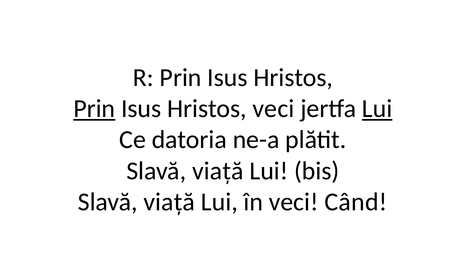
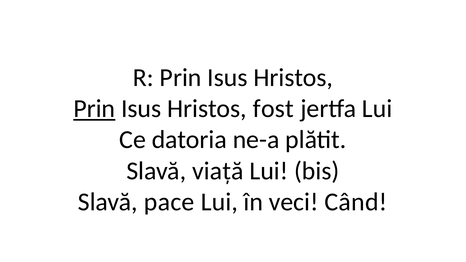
Hristos veci: veci -> fost
Lui at (377, 109) underline: present -> none
viață at (169, 202): viață -> pace
